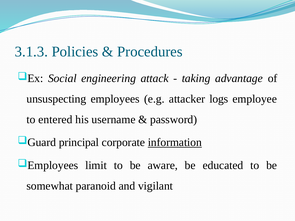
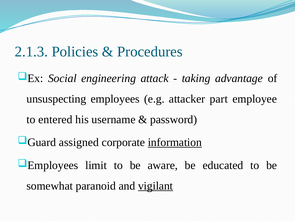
3.1.3: 3.1.3 -> 2.1.3
logs: logs -> part
principal: principal -> assigned
vigilant underline: none -> present
